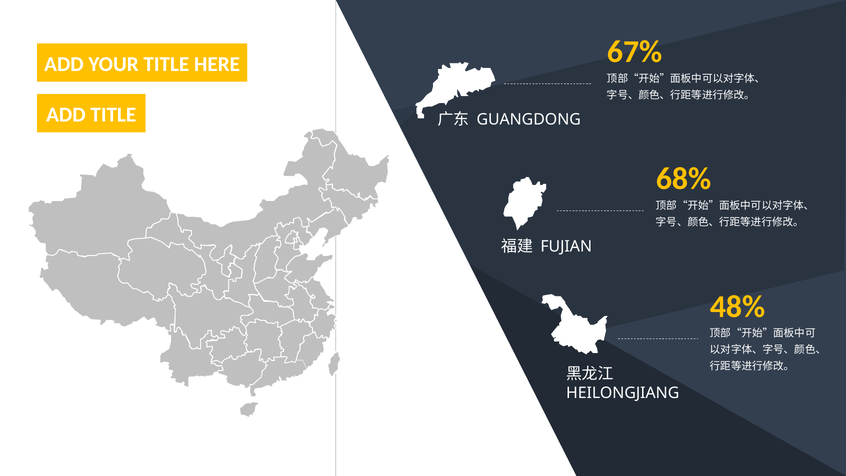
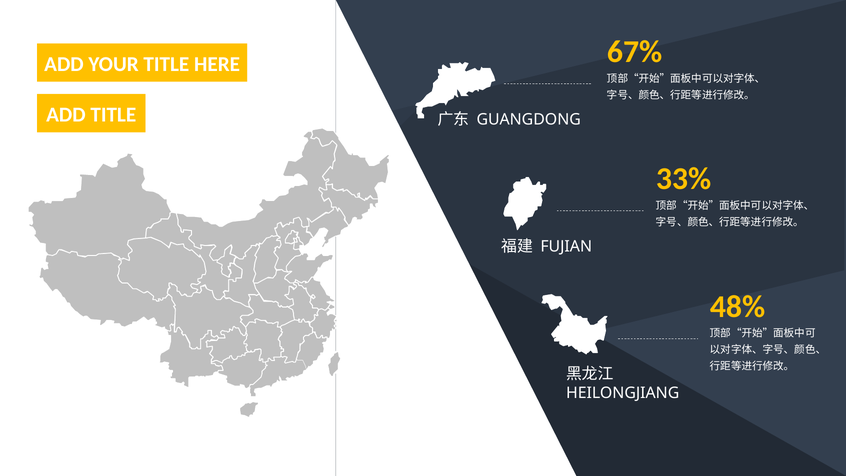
68%: 68% -> 33%
